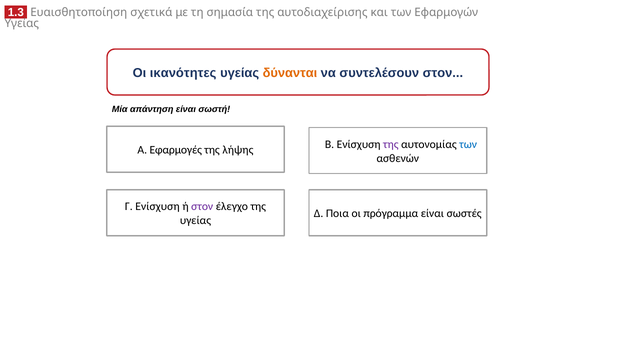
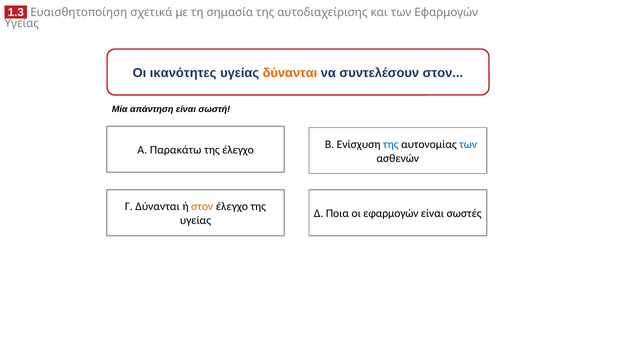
της at (391, 144) colour: purple -> blue
Εφαρμογές: Εφαρμογές -> Παρακάτω
της λήψης: λήψης -> έλεγχο
Γ Ενίσχυση: Ενίσχυση -> Δύνανται
στον at (202, 206) colour: purple -> orange
οι πρόγραμμα: πρόγραμμα -> εφαρμογών
